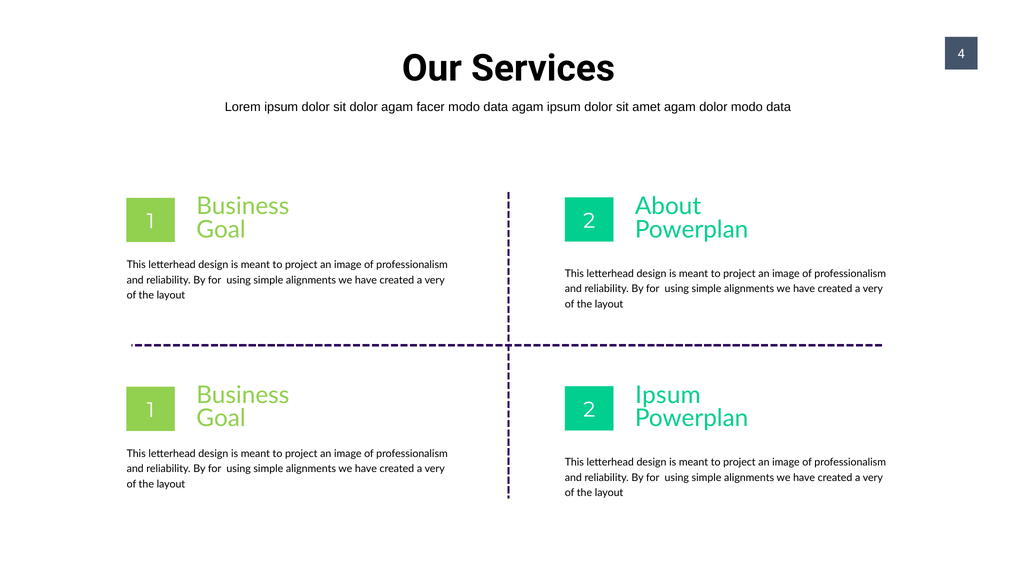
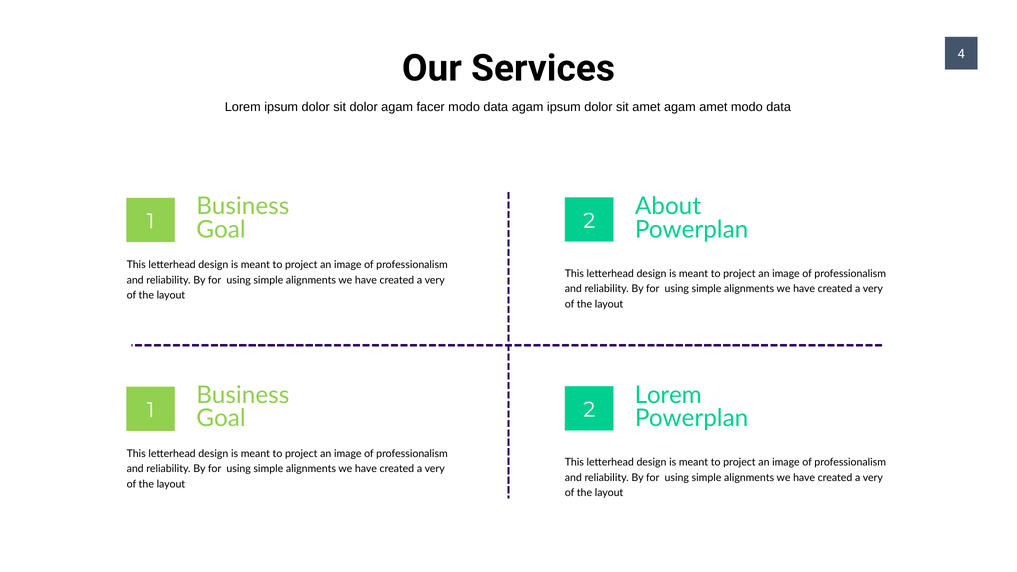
agam dolor: dolor -> amet
Ipsum at (668, 395): Ipsum -> Lorem
